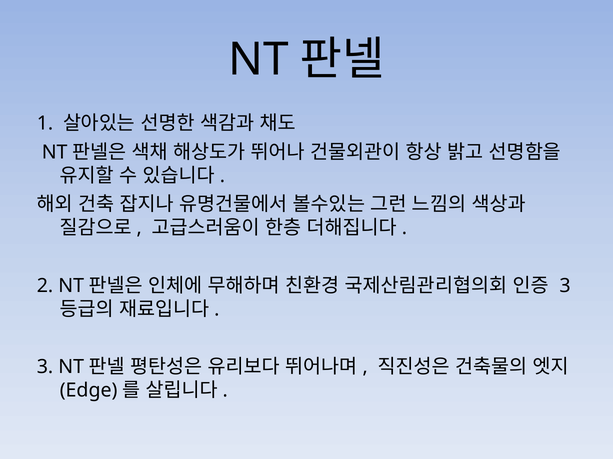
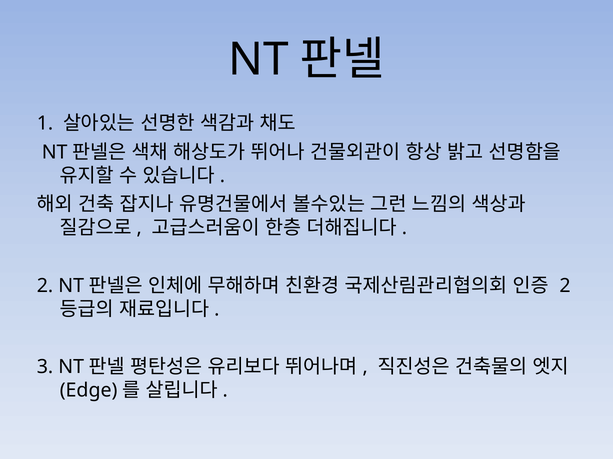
3 at (565, 286): 3 -> 2
